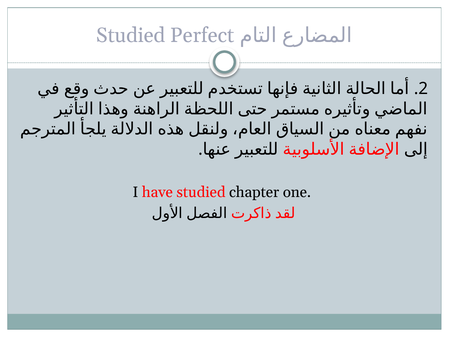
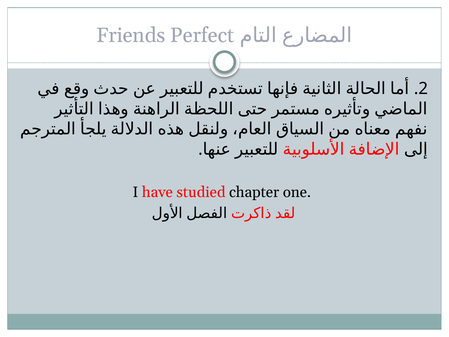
Studied at (131, 35): Studied -> Friends
